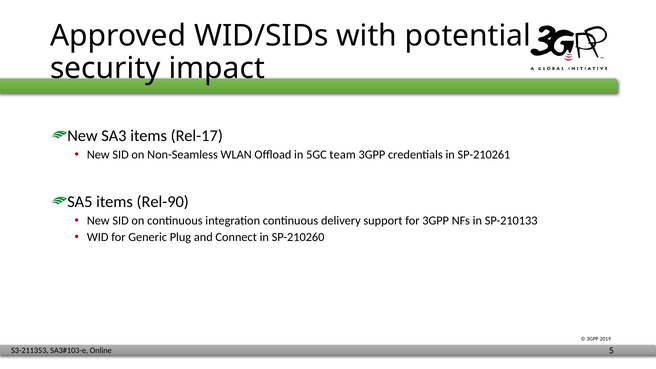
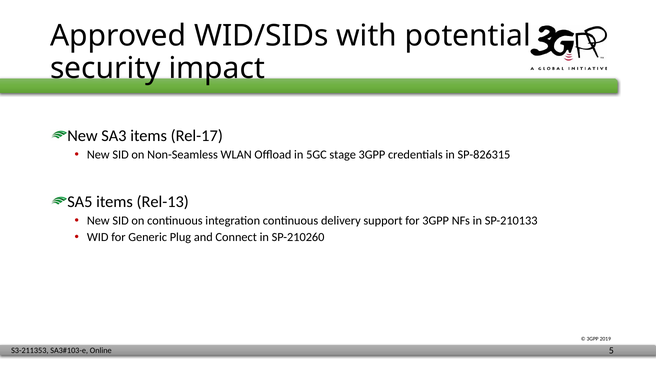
team: team -> stage
SP-210261: SP-210261 -> SP-826315
Rel-90: Rel-90 -> Rel-13
